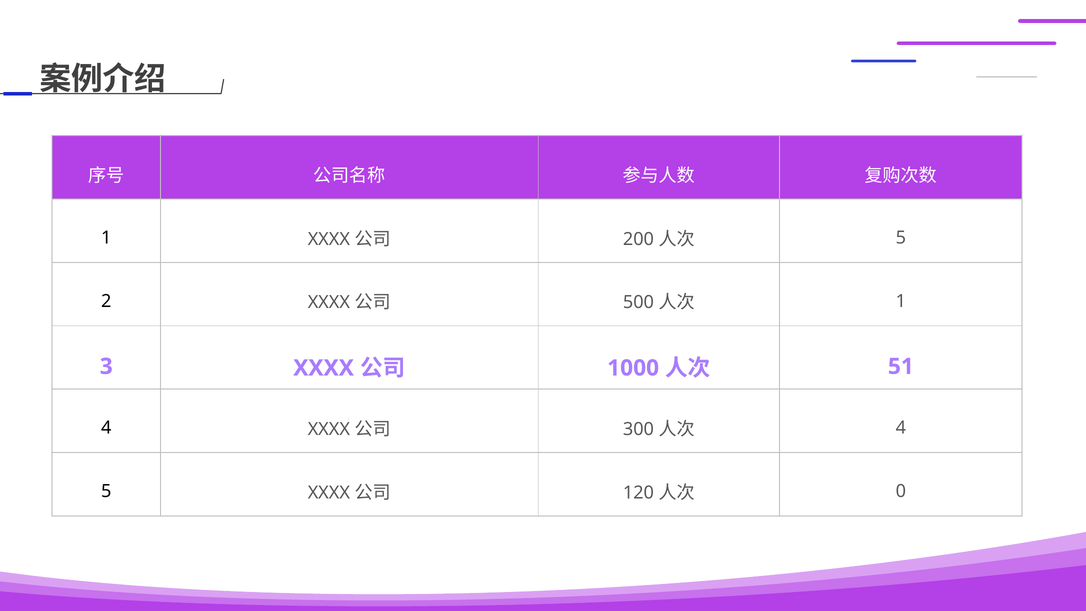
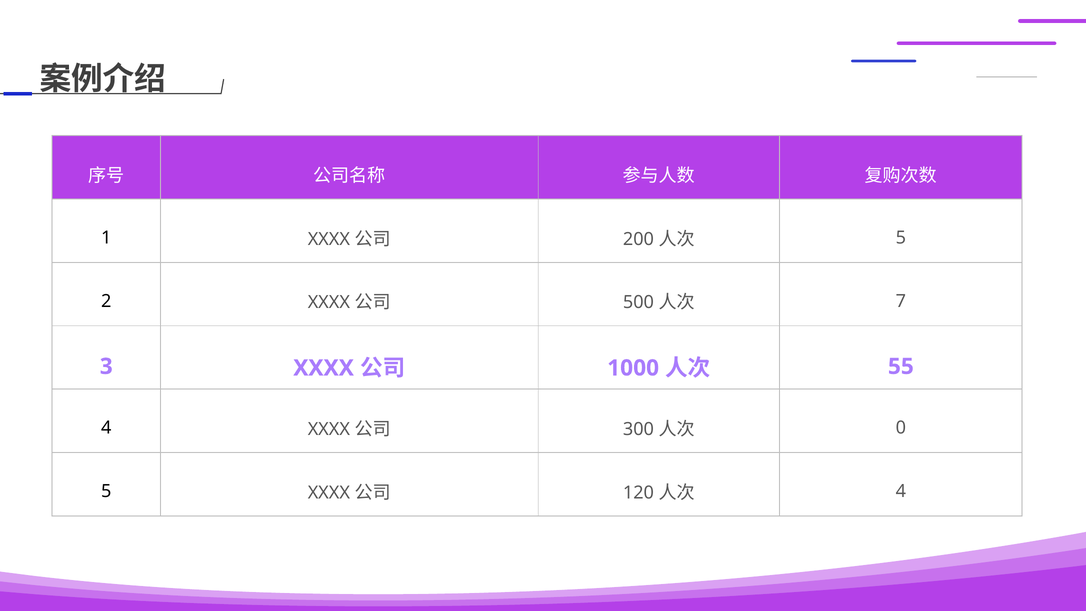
1 at (901, 301): 1 -> 7
51: 51 -> 55
4 at (901, 428): 4 -> 0
0 at (901, 491): 0 -> 4
